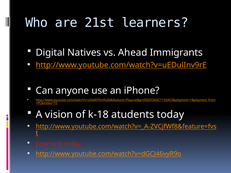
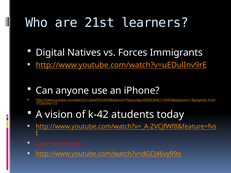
Ahead: Ahead -> Forces
k-18: k-18 -> k-42
